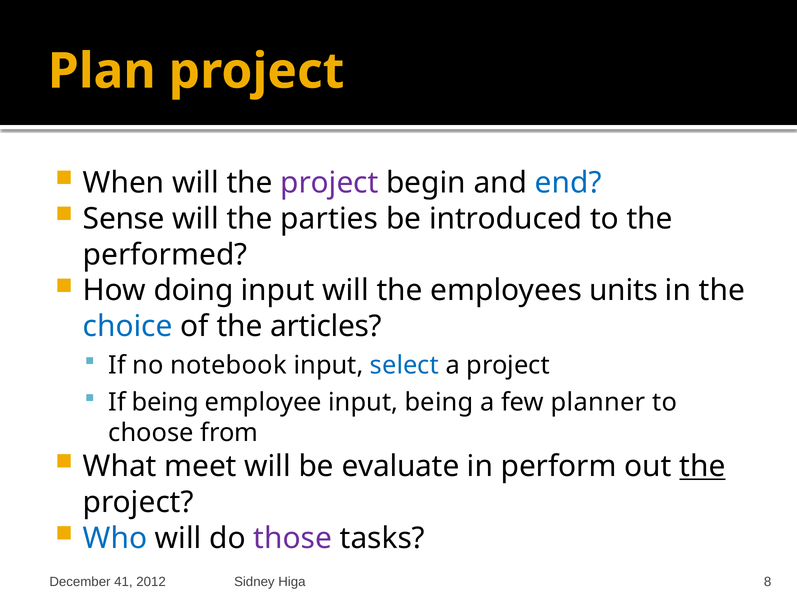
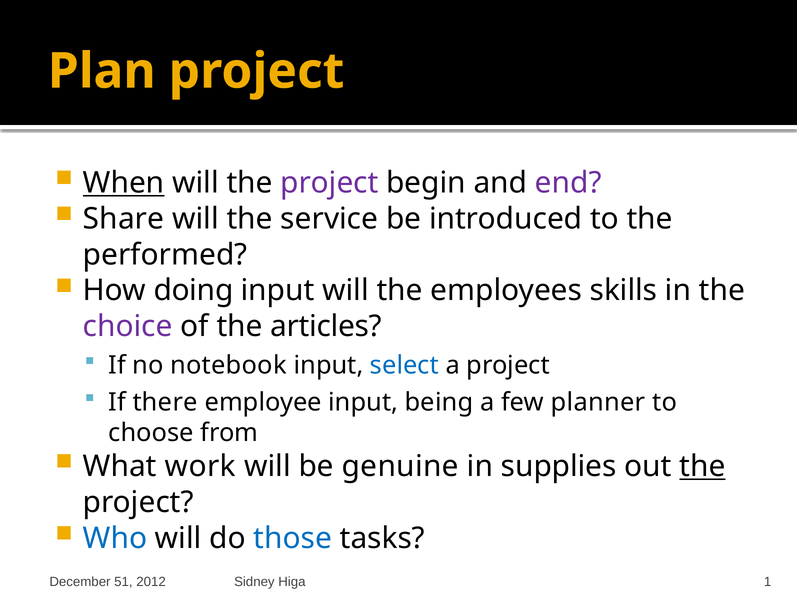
When underline: none -> present
end colour: blue -> purple
Sense: Sense -> Share
parties: parties -> service
units: units -> skills
choice colour: blue -> purple
If being: being -> there
meet: meet -> work
evaluate: evaluate -> genuine
perform: perform -> supplies
those colour: purple -> blue
41: 41 -> 51
8: 8 -> 1
